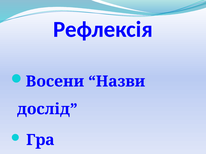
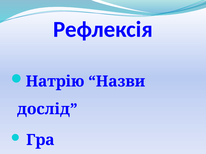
Восени: Восени -> Натрію
